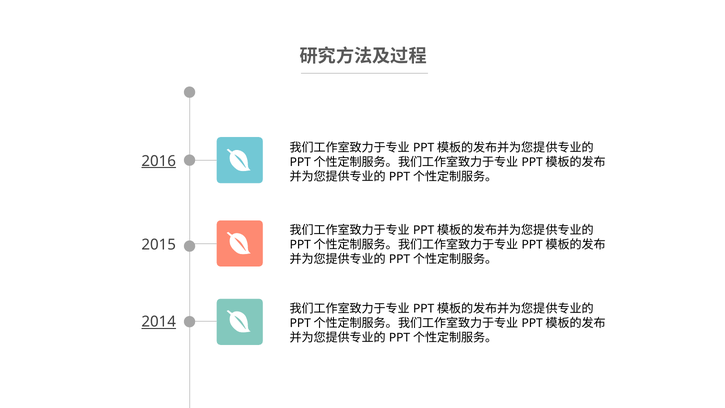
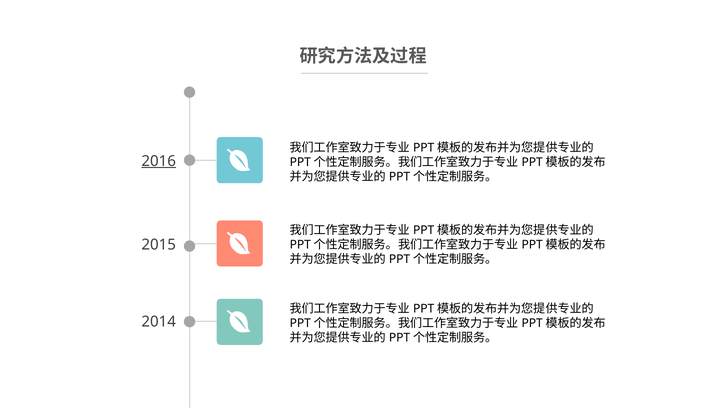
2014 underline: present -> none
